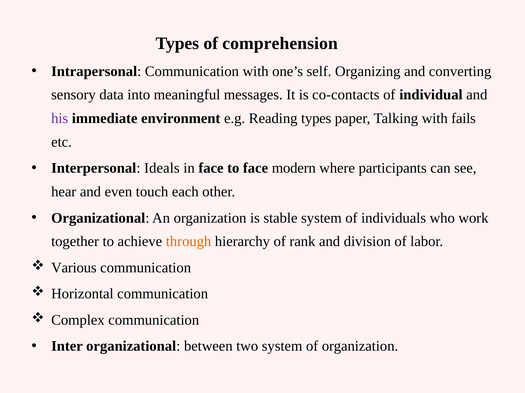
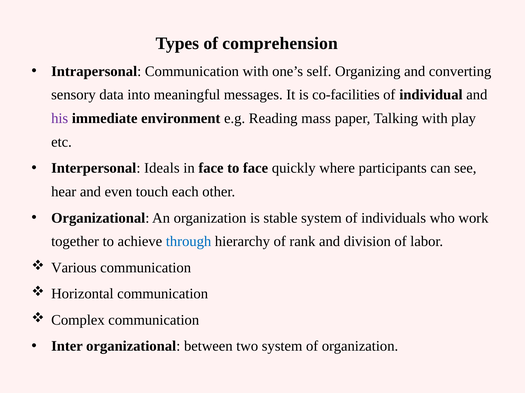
co-contacts: co-contacts -> co-facilities
Reading types: types -> mass
fails: fails -> play
modern: modern -> quickly
through colour: orange -> blue
